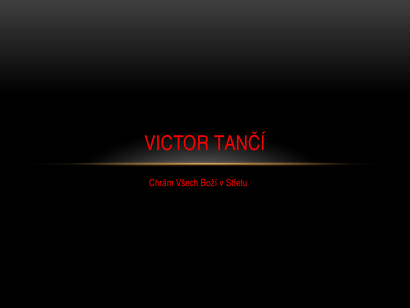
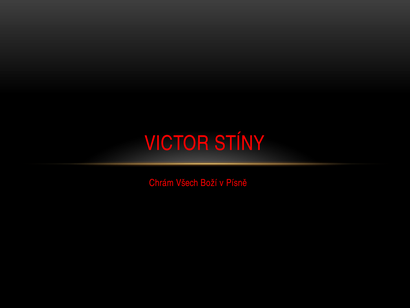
TANČÍ: TANČÍ -> STÍNY
Střetu: Střetu -> Písně
